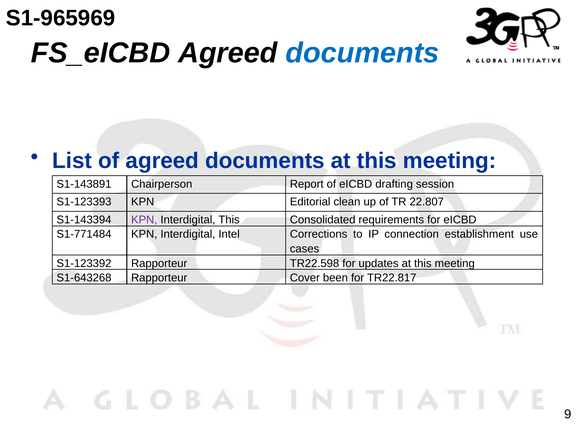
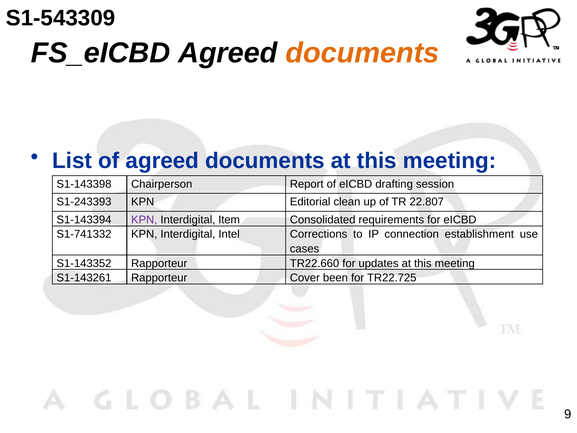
S1-965969: S1-965969 -> S1-543309
documents at (362, 53) colour: blue -> orange
S1-143891: S1-143891 -> S1-143398
S1-123393: S1-123393 -> S1-243393
Interdigital This: This -> Item
S1-771484: S1-771484 -> S1-741332
S1-123392: S1-123392 -> S1-143352
TR22.598: TR22.598 -> TR22.660
S1-643268: S1-643268 -> S1-143261
TR22.817: TR22.817 -> TR22.725
